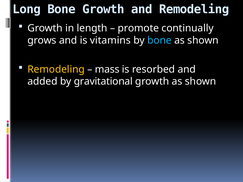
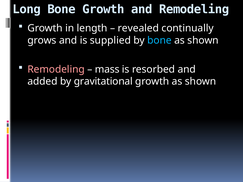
promote: promote -> revealed
vitamins: vitamins -> supplied
Remodeling at (56, 69) colour: yellow -> pink
